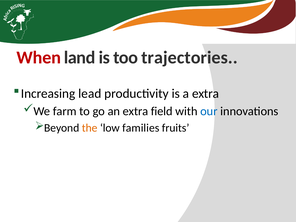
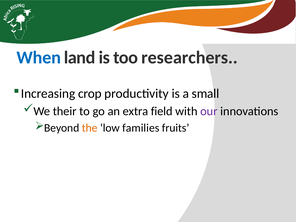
When colour: red -> blue
trajectories: trajectories -> researchers
lead: lead -> crop
a extra: extra -> small
farm: farm -> their
our colour: blue -> purple
